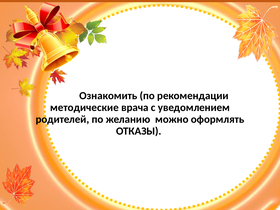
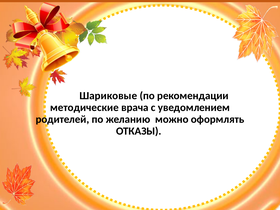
Ознакомить: Ознакомить -> Шариковые
